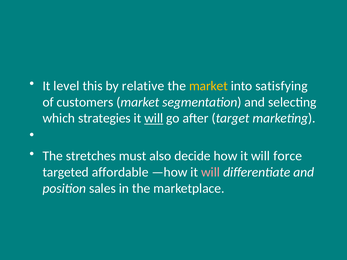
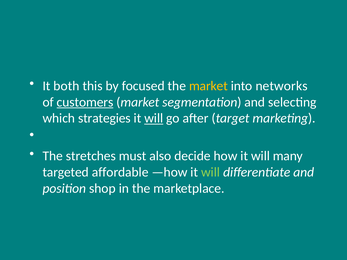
level: level -> both
relative: relative -> focused
satisfying: satisfying -> networks
customers underline: none -> present
force: force -> many
will at (211, 172) colour: pink -> light green
sales: sales -> shop
